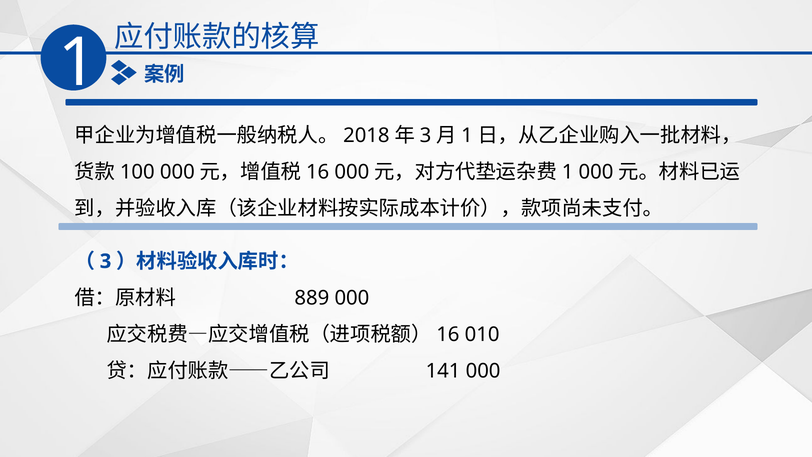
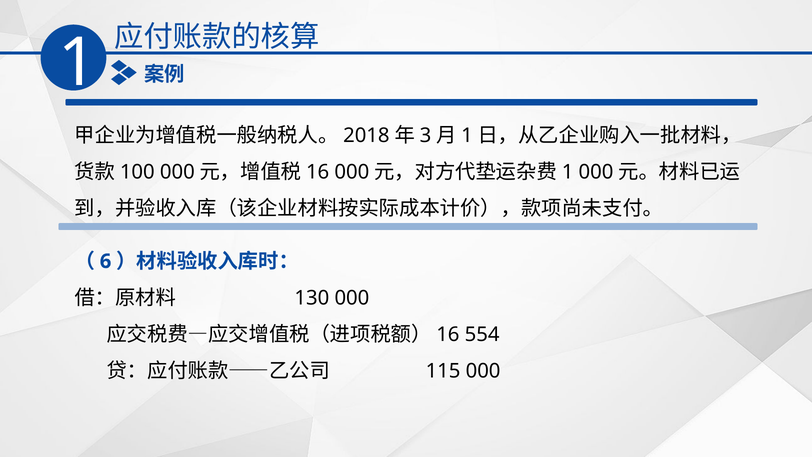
3: 3 -> 6
889: 889 -> 130
010: 010 -> 554
141: 141 -> 115
